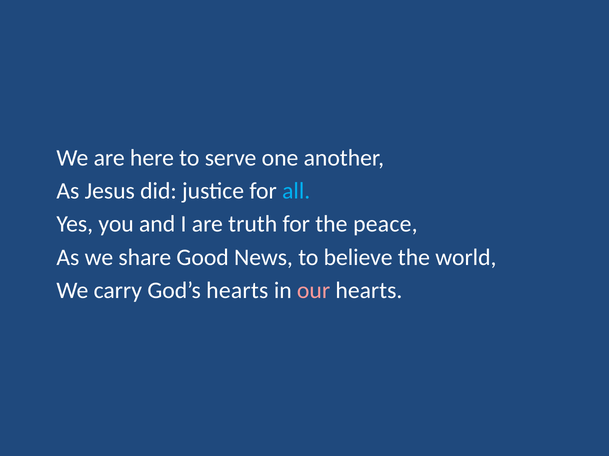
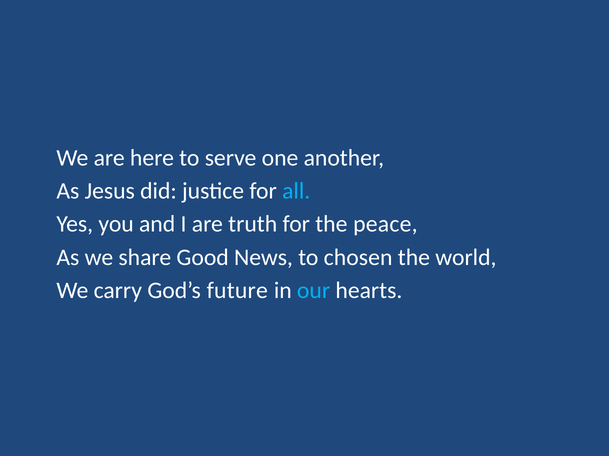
believe: believe -> chosen
God’s hearts: hearts -> future
our colour: pink -> light blue
